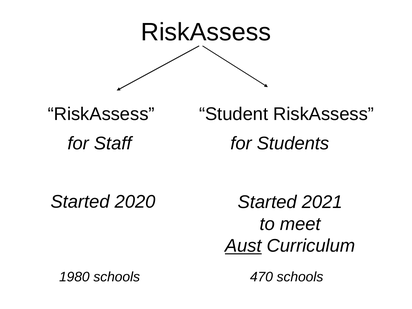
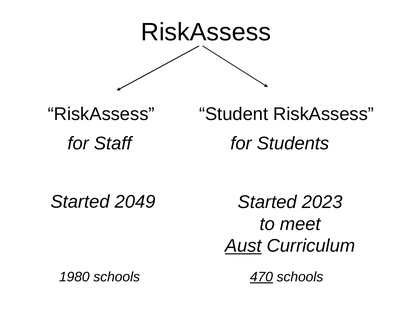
2020: 2020 -> 2049
2021: 2021 -> 2023
470 underline: none -> present
